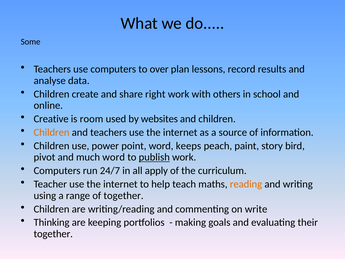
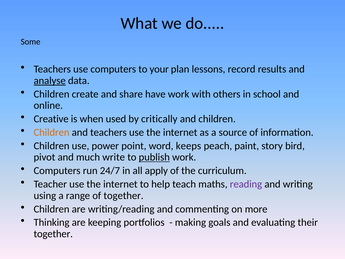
over: over -> your
analyse underline: none -> present
right: right -> have
room: room -> when
websites: websites -> critically
much word: word -> write
reading colour: orange -> purple
write: write -> more
